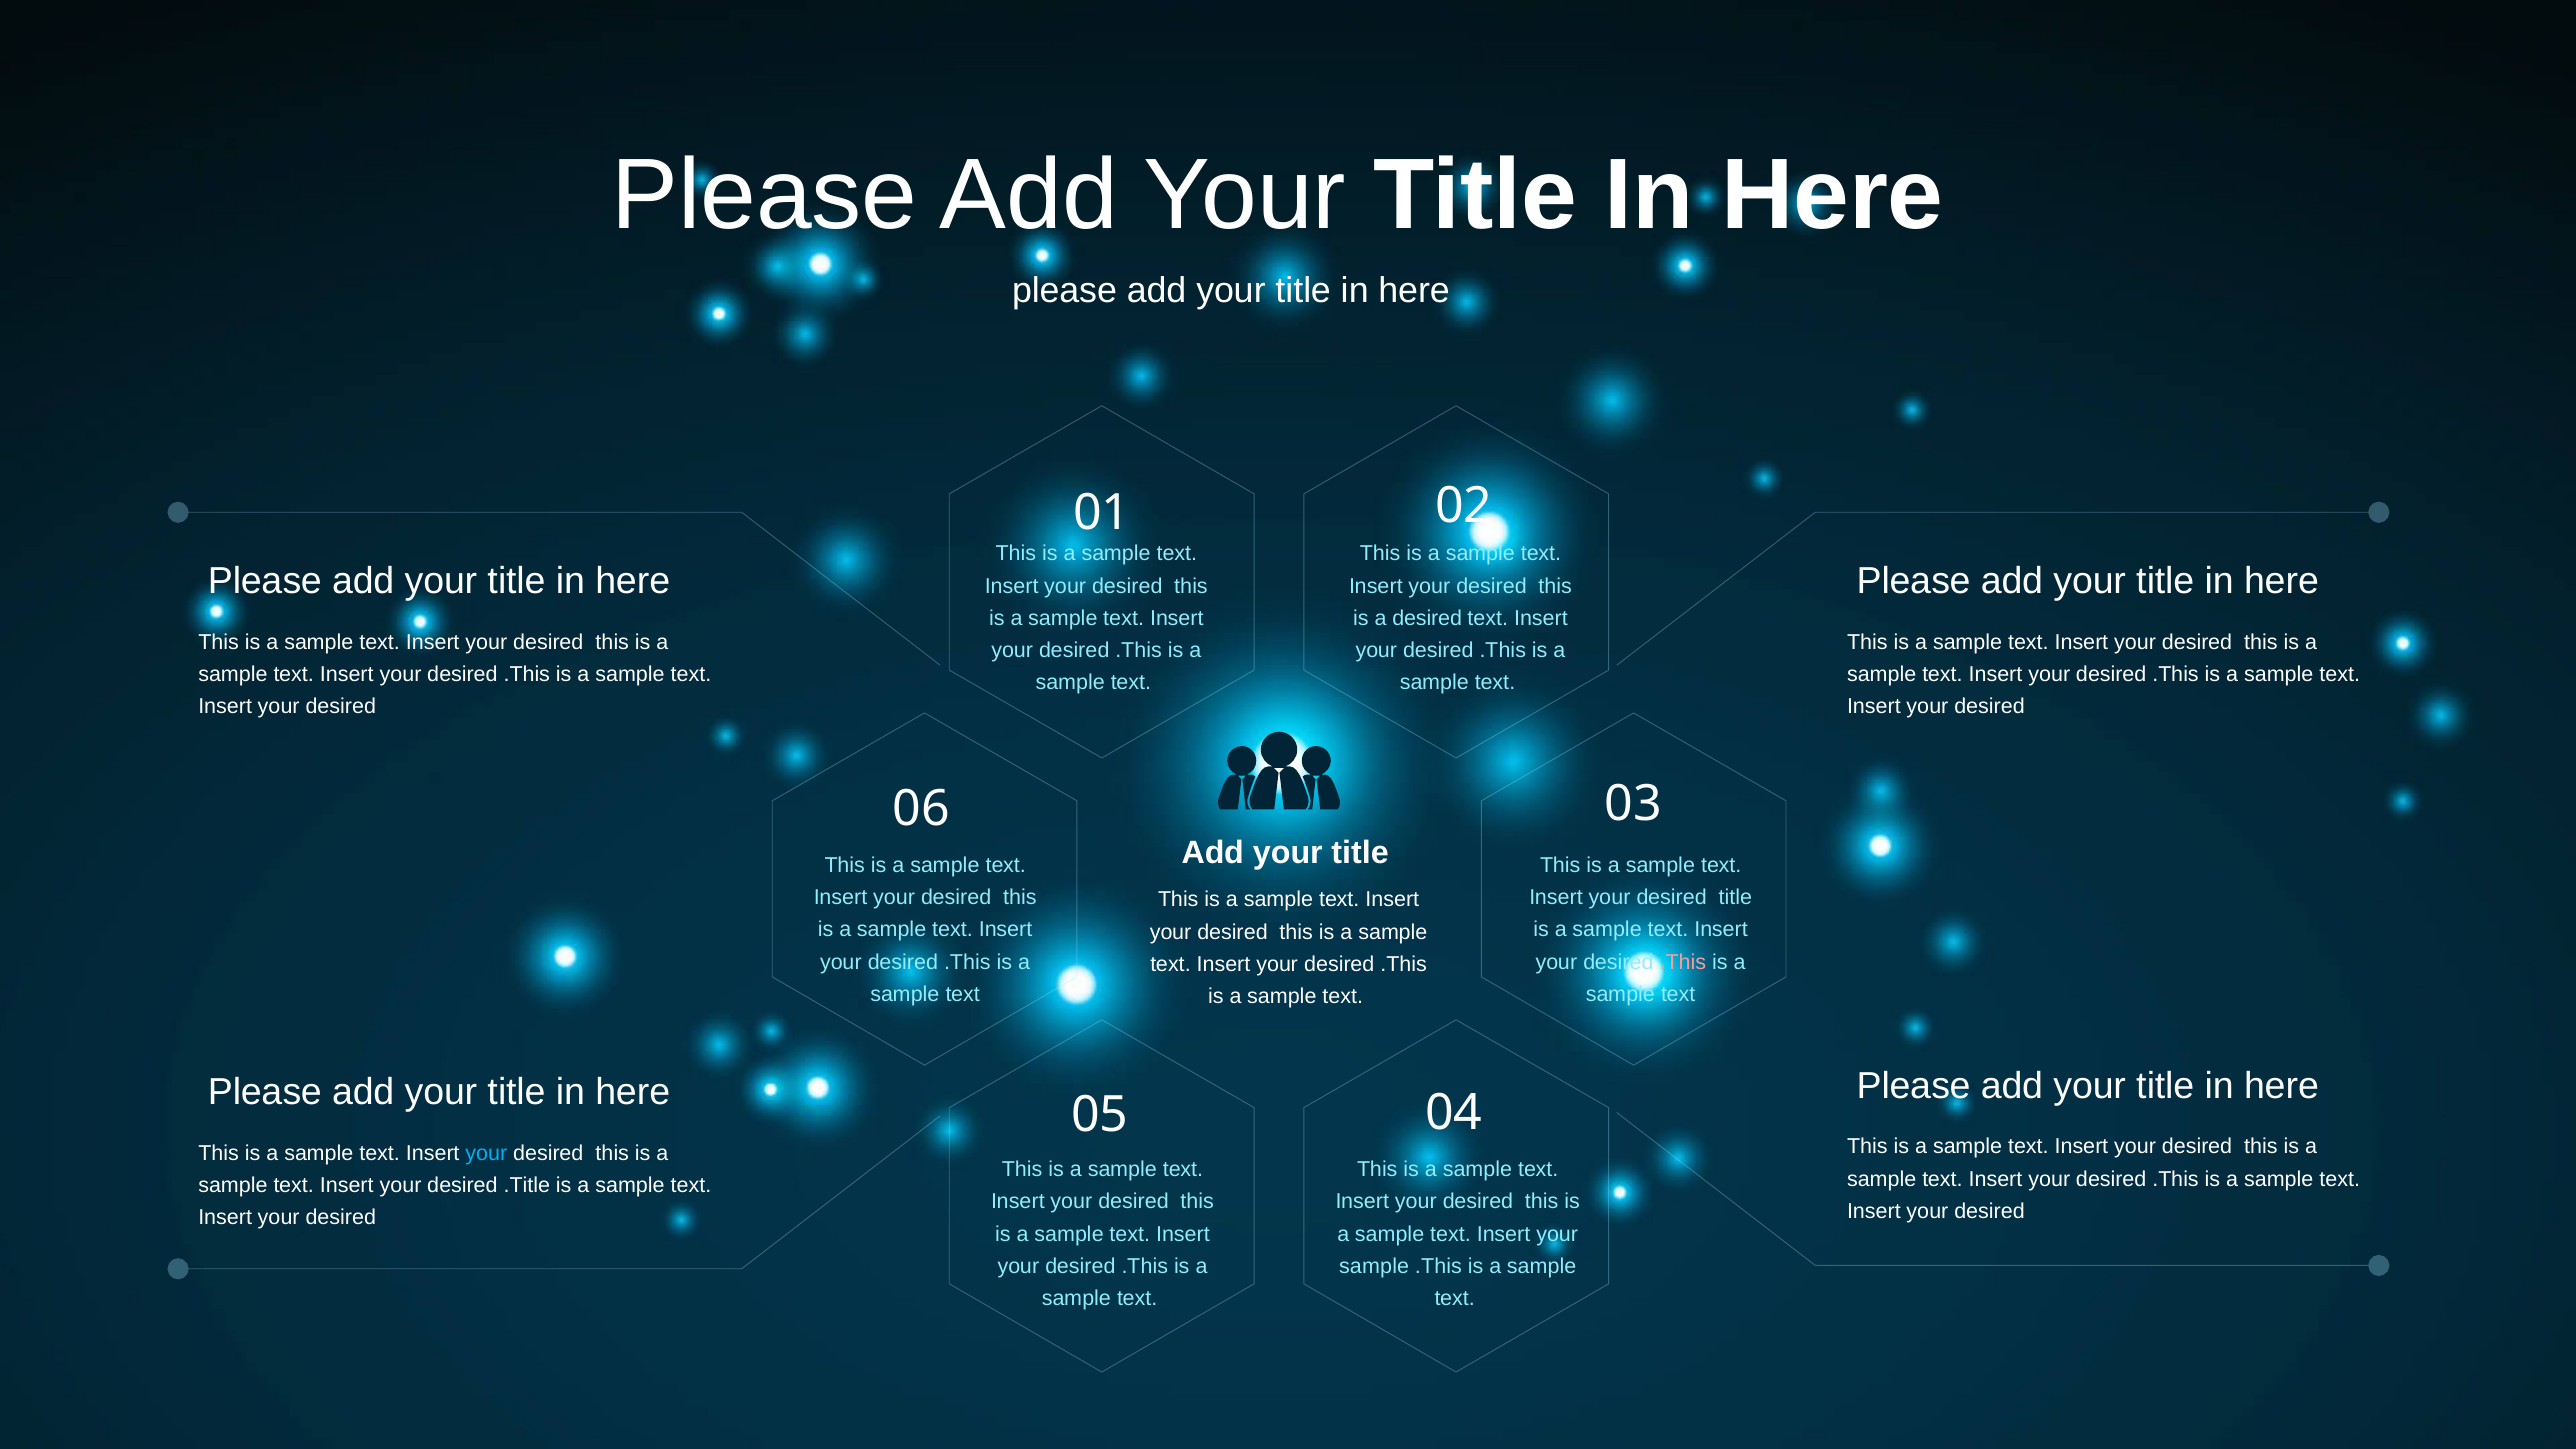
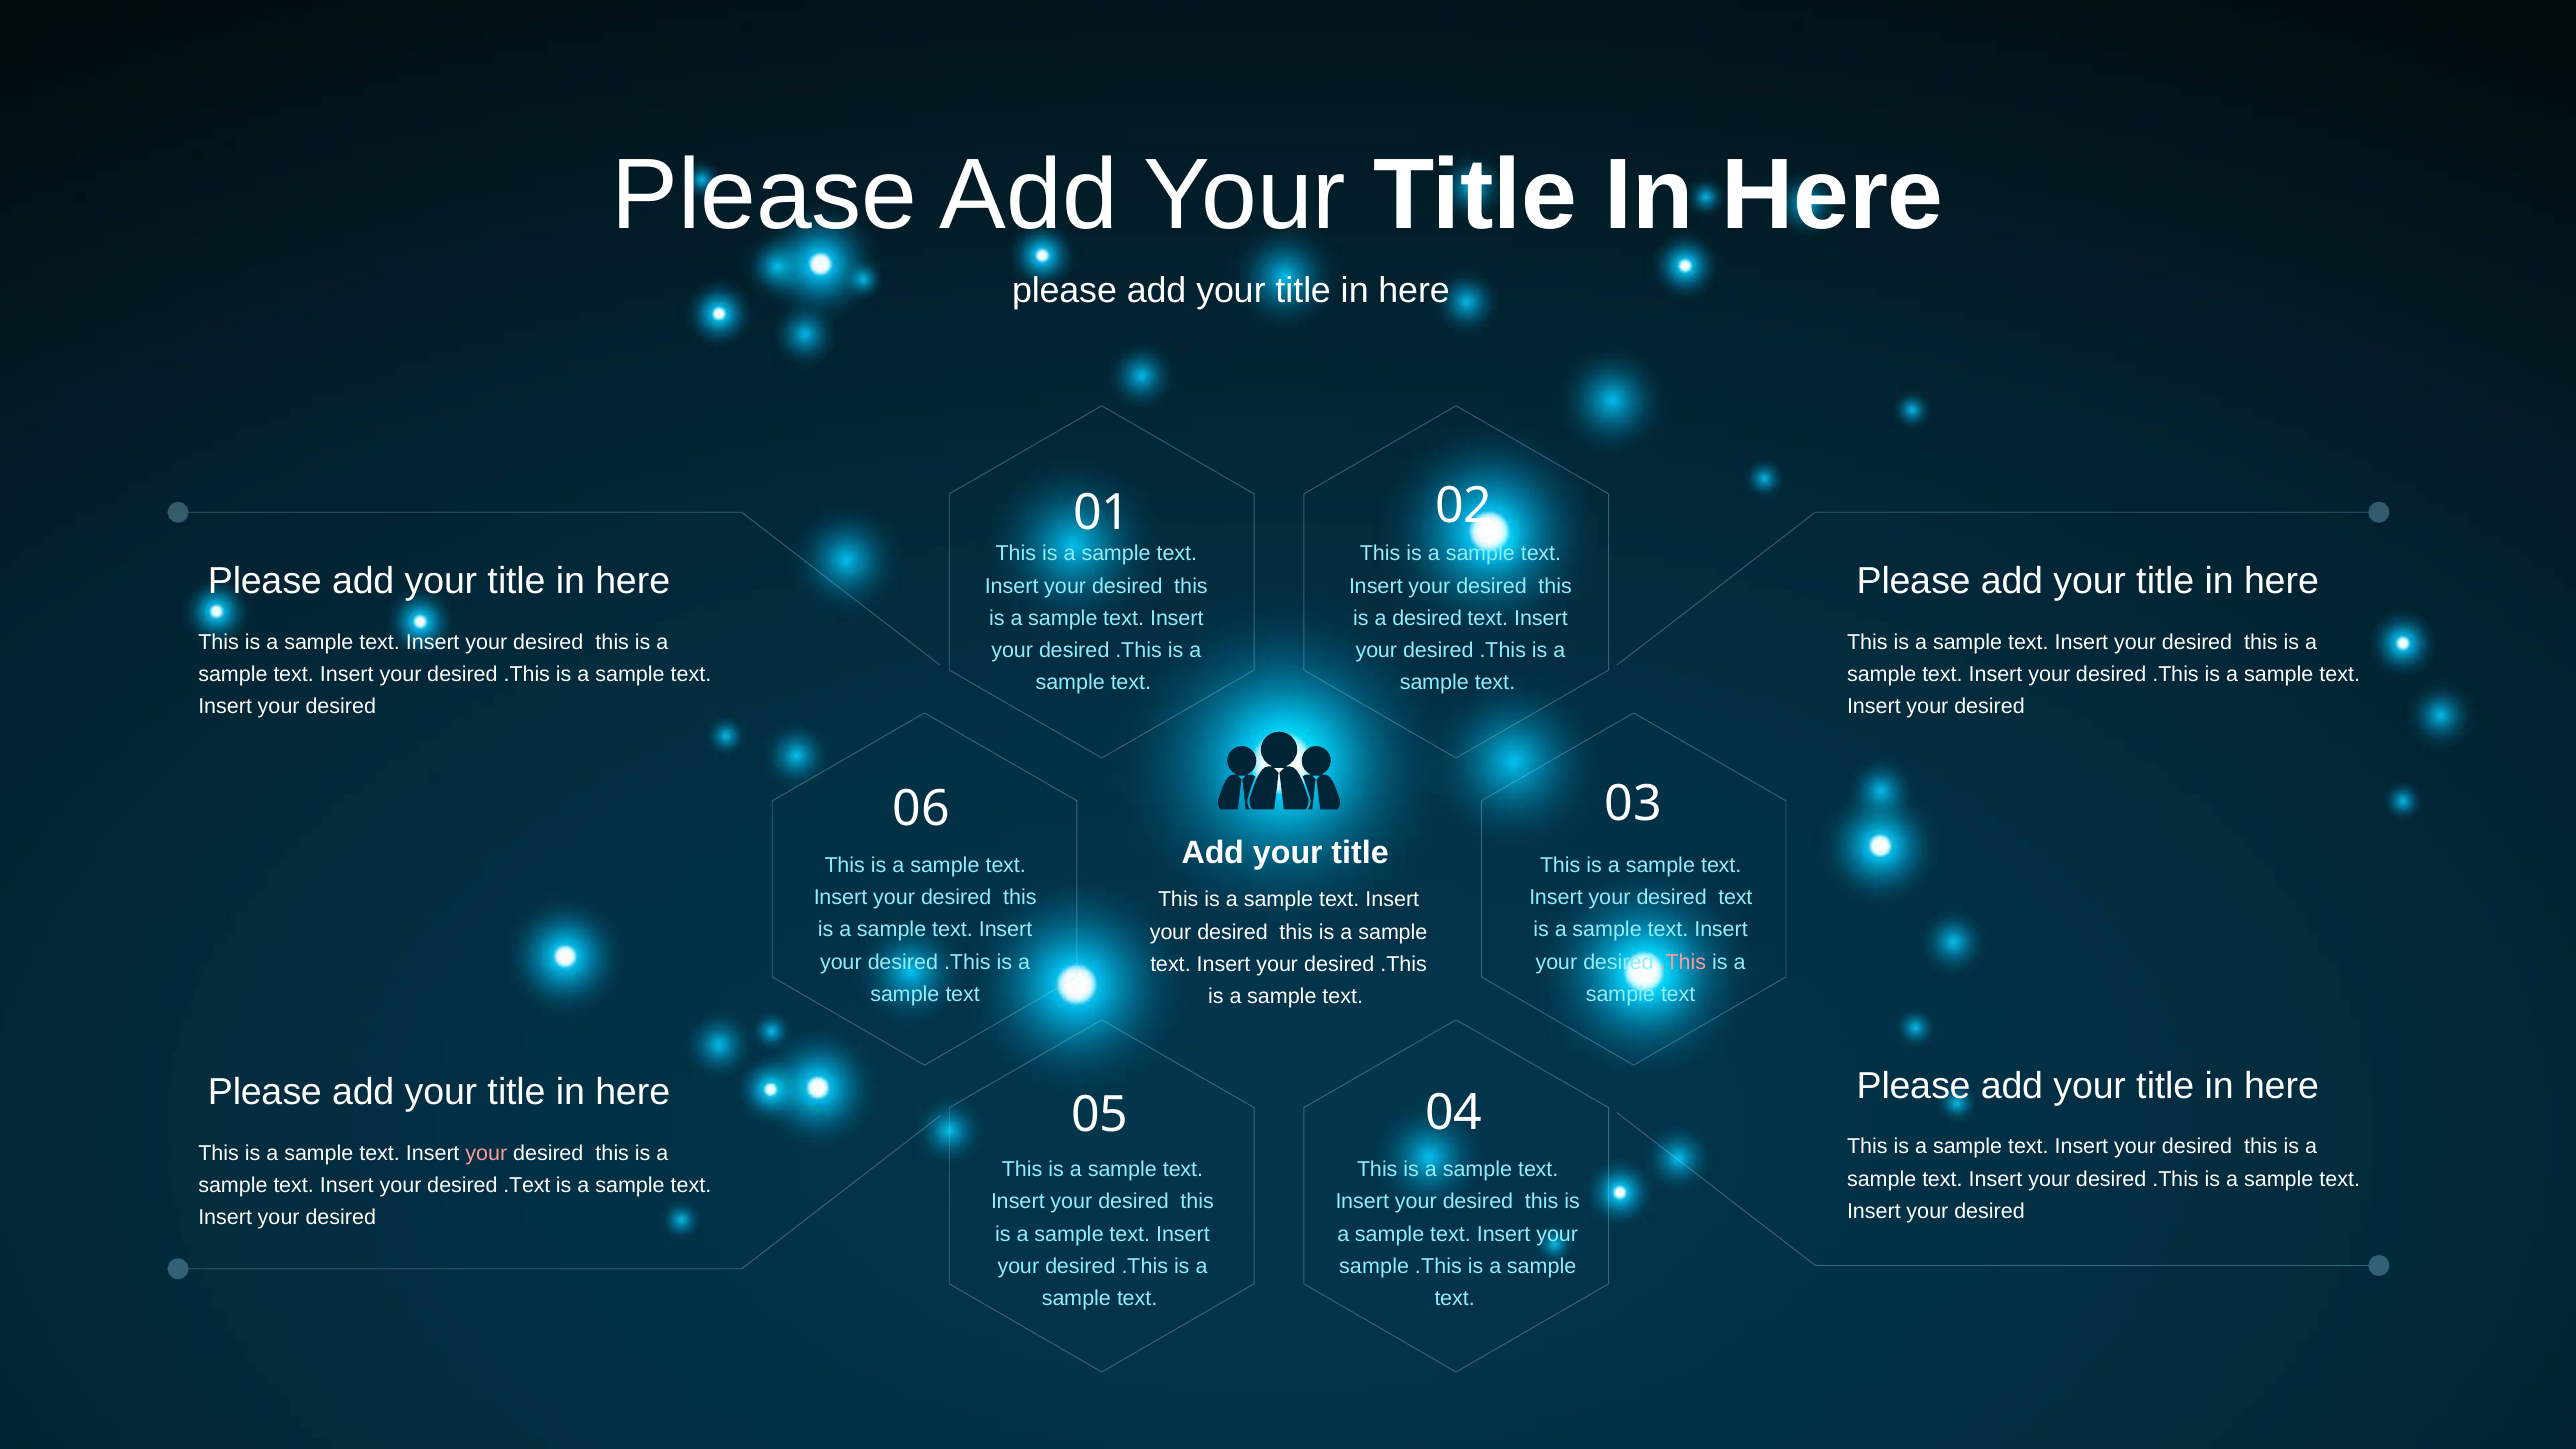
your desired title: title -> text
your at (486, 1153) colour: light blue -> pink
.Title: .Title -> .Text
